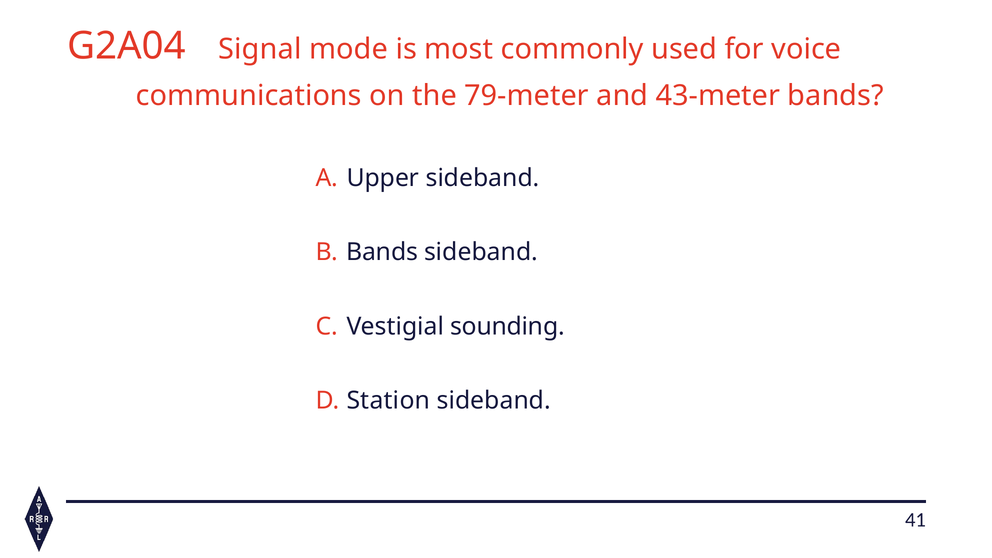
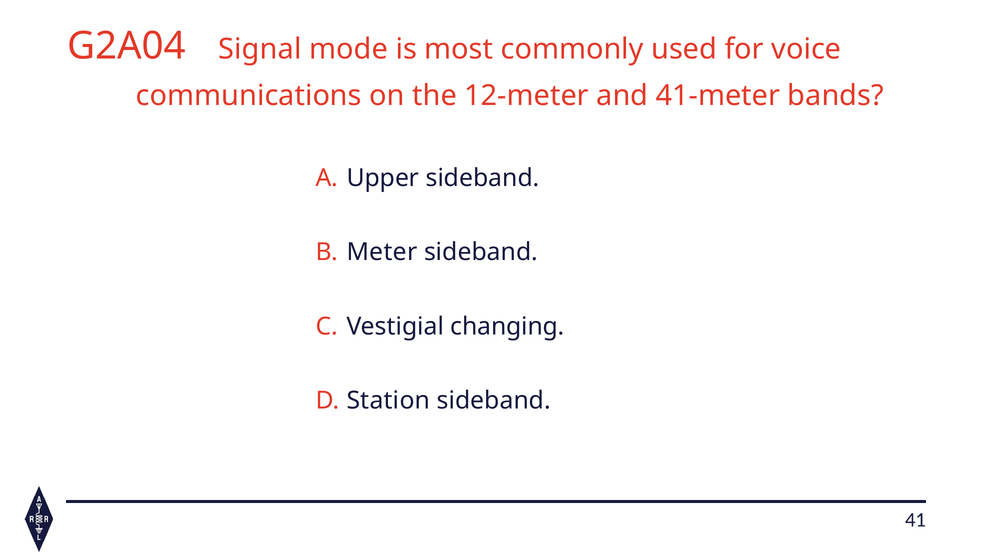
79-meter: 79-meter -> 12-meter
43-meter: 43-meter -> 41-meter
Bands at (382, 252): Bands -> Meter
sounding: sounding -> changing
